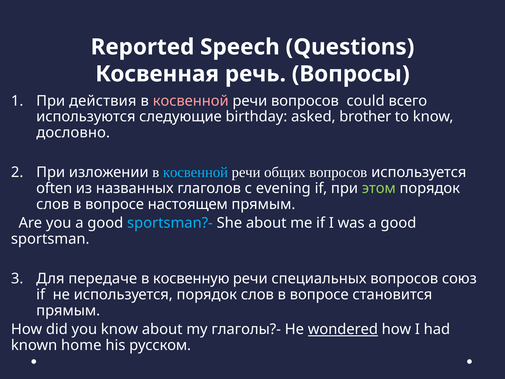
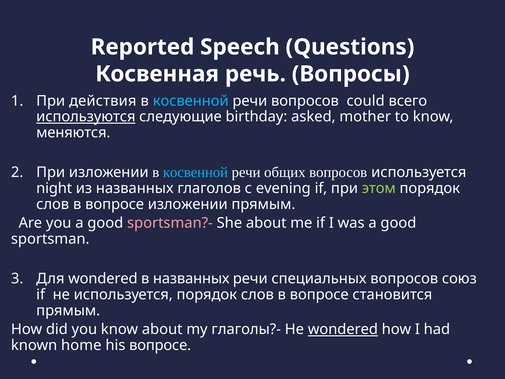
косвенной at (191, 101) colour: pink -> light blue
используются underline: none -> present
brother: brother -> mother
дословно: дословно -> меняются
often: often -> night
вопросе настоящем: настоящем -> изложении
sportsman?- colour: light blue -> pink
Для передаче: передаче -> wondered
в косвенную: косвенную -> названных
his русском: русском -> вопросе
